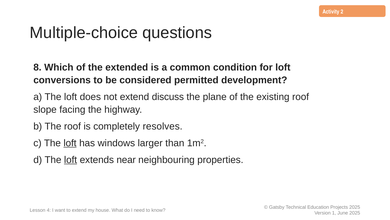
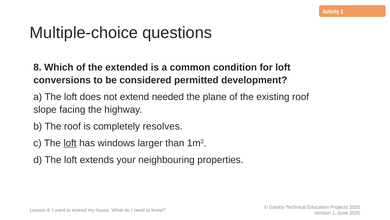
discuss: discuss -> needed
loft at (71, 159) underline: present -> none
near: near -> your
